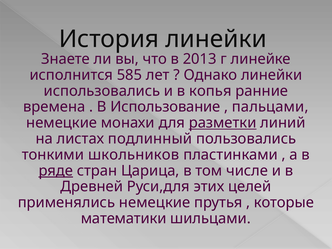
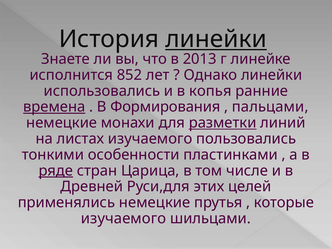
линейки at (216, 39) underline: none -> present
585: 585 -> 852
времена underline: none -> present
Использование: Использование -> Формирования
листах подлинный: подлинный -> изучаемого
школьников: школьников -> особенности
математики at (124, 218): математики -> изучаемого
